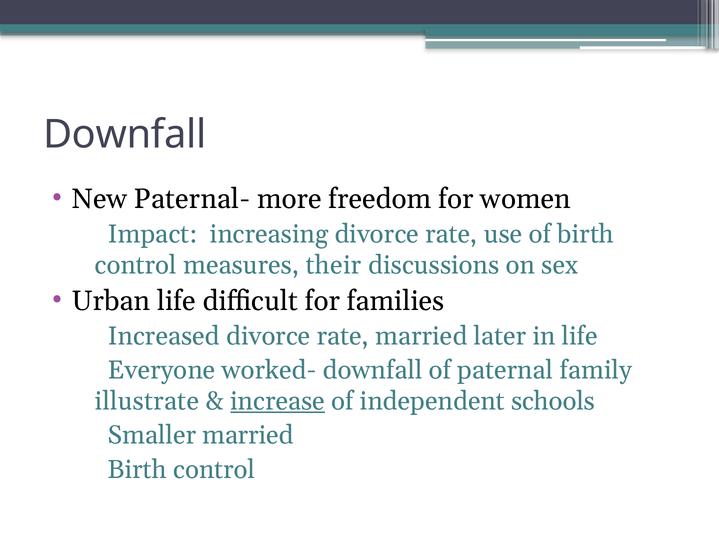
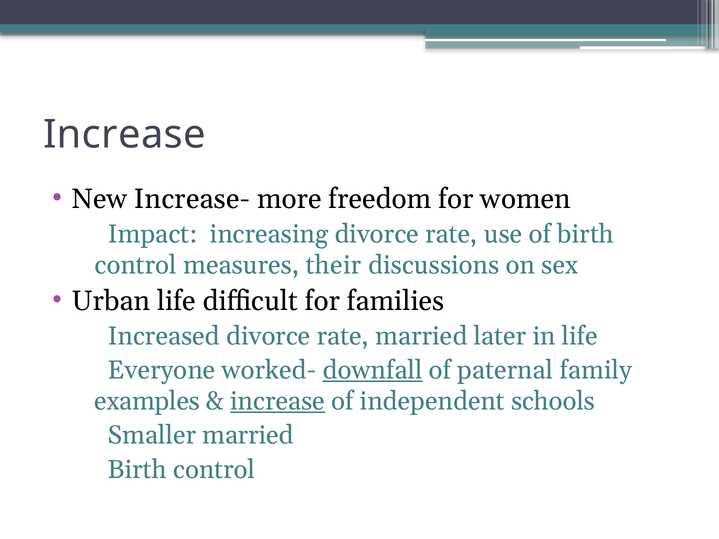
Downfall at (125, 135): Downfall -> Increase
Paternal-: Paternal- -> Increase-
downfall at (373, 370) underline: none -> present
illustrate: illustrate -> examples
